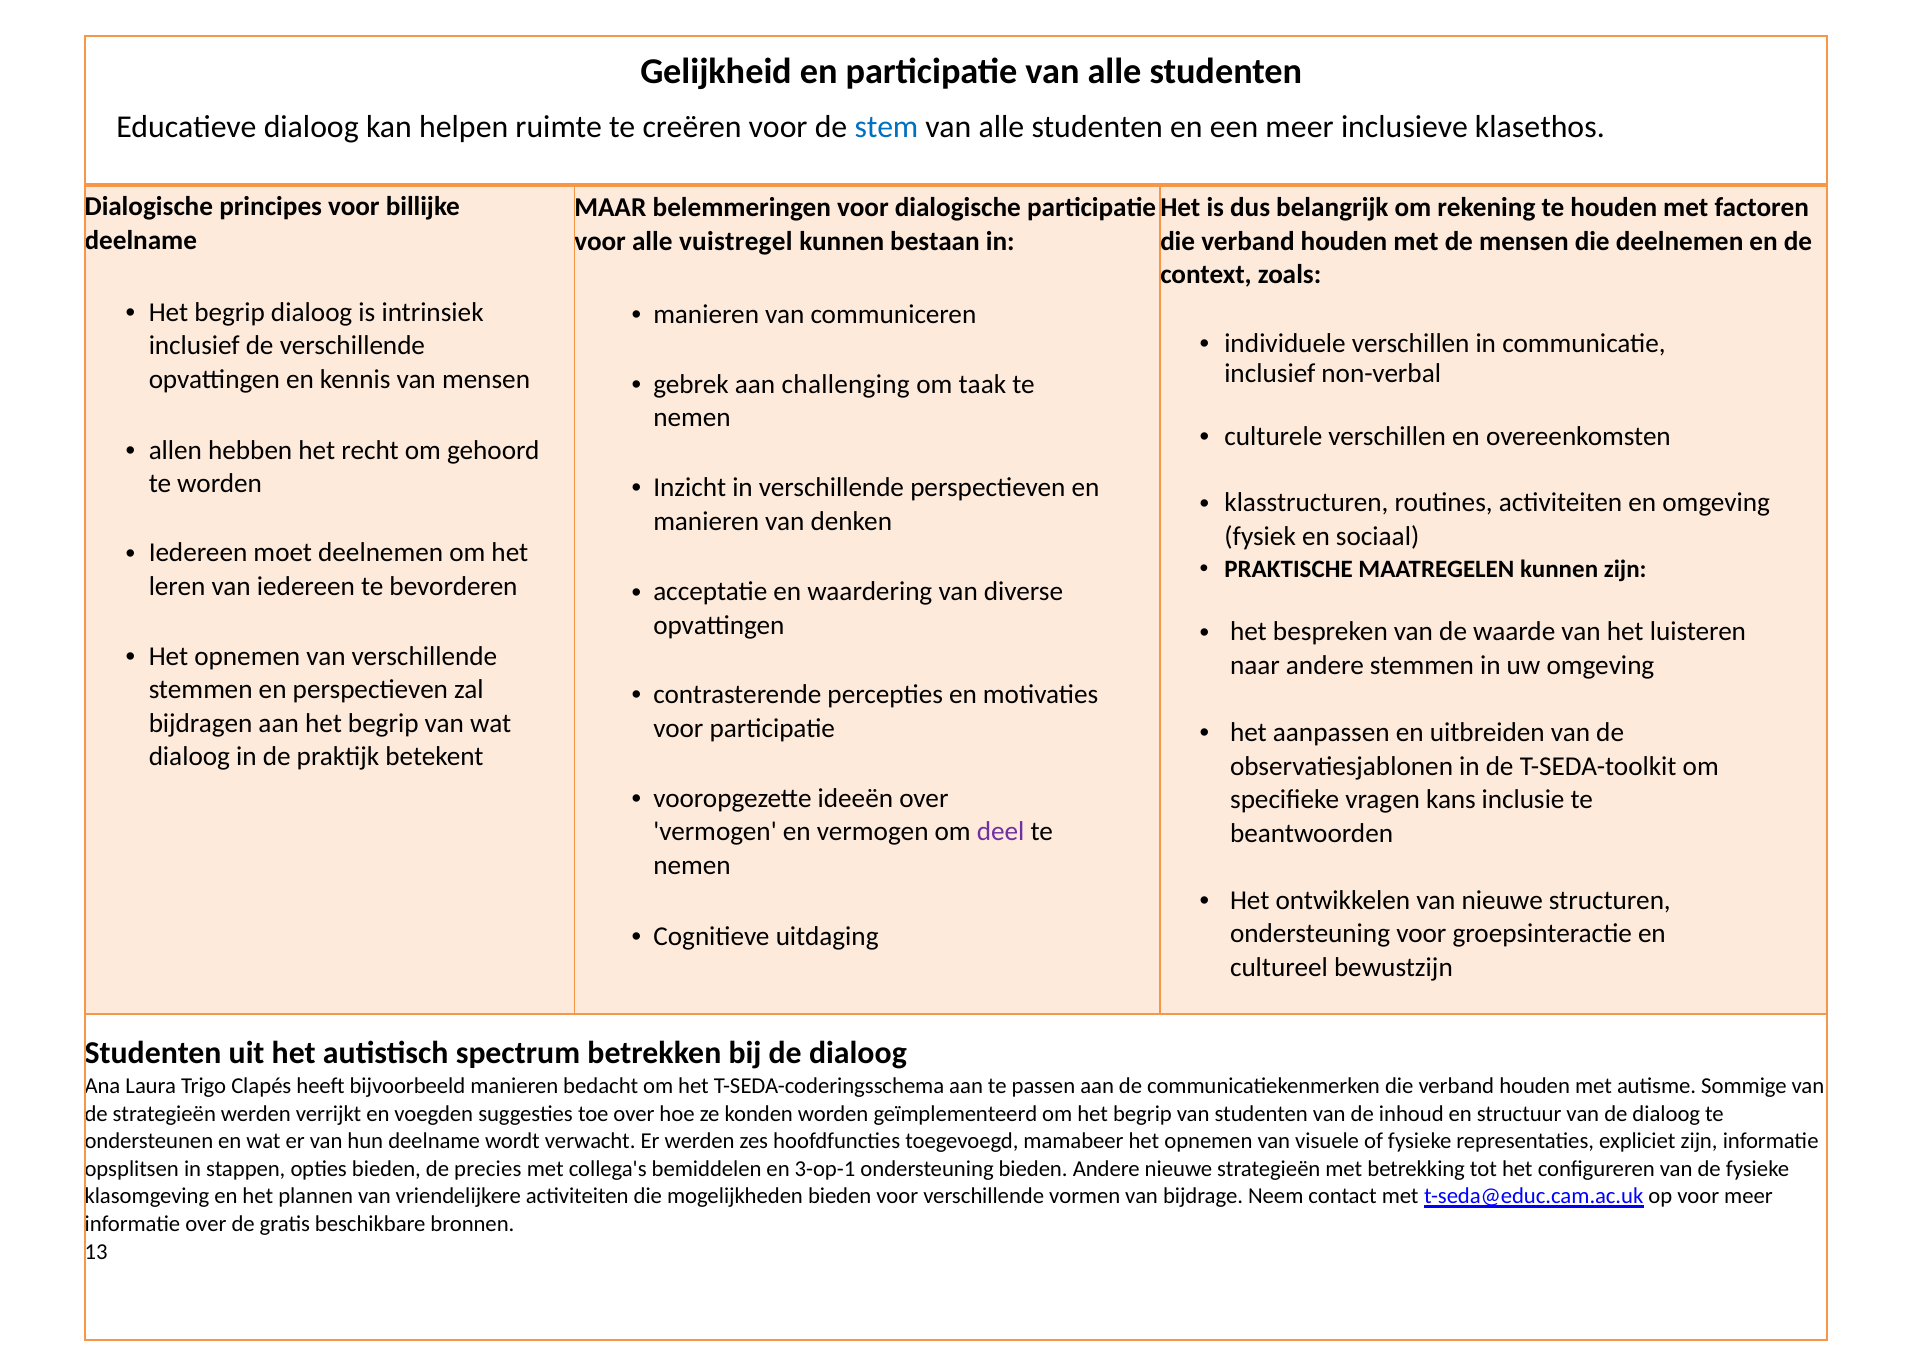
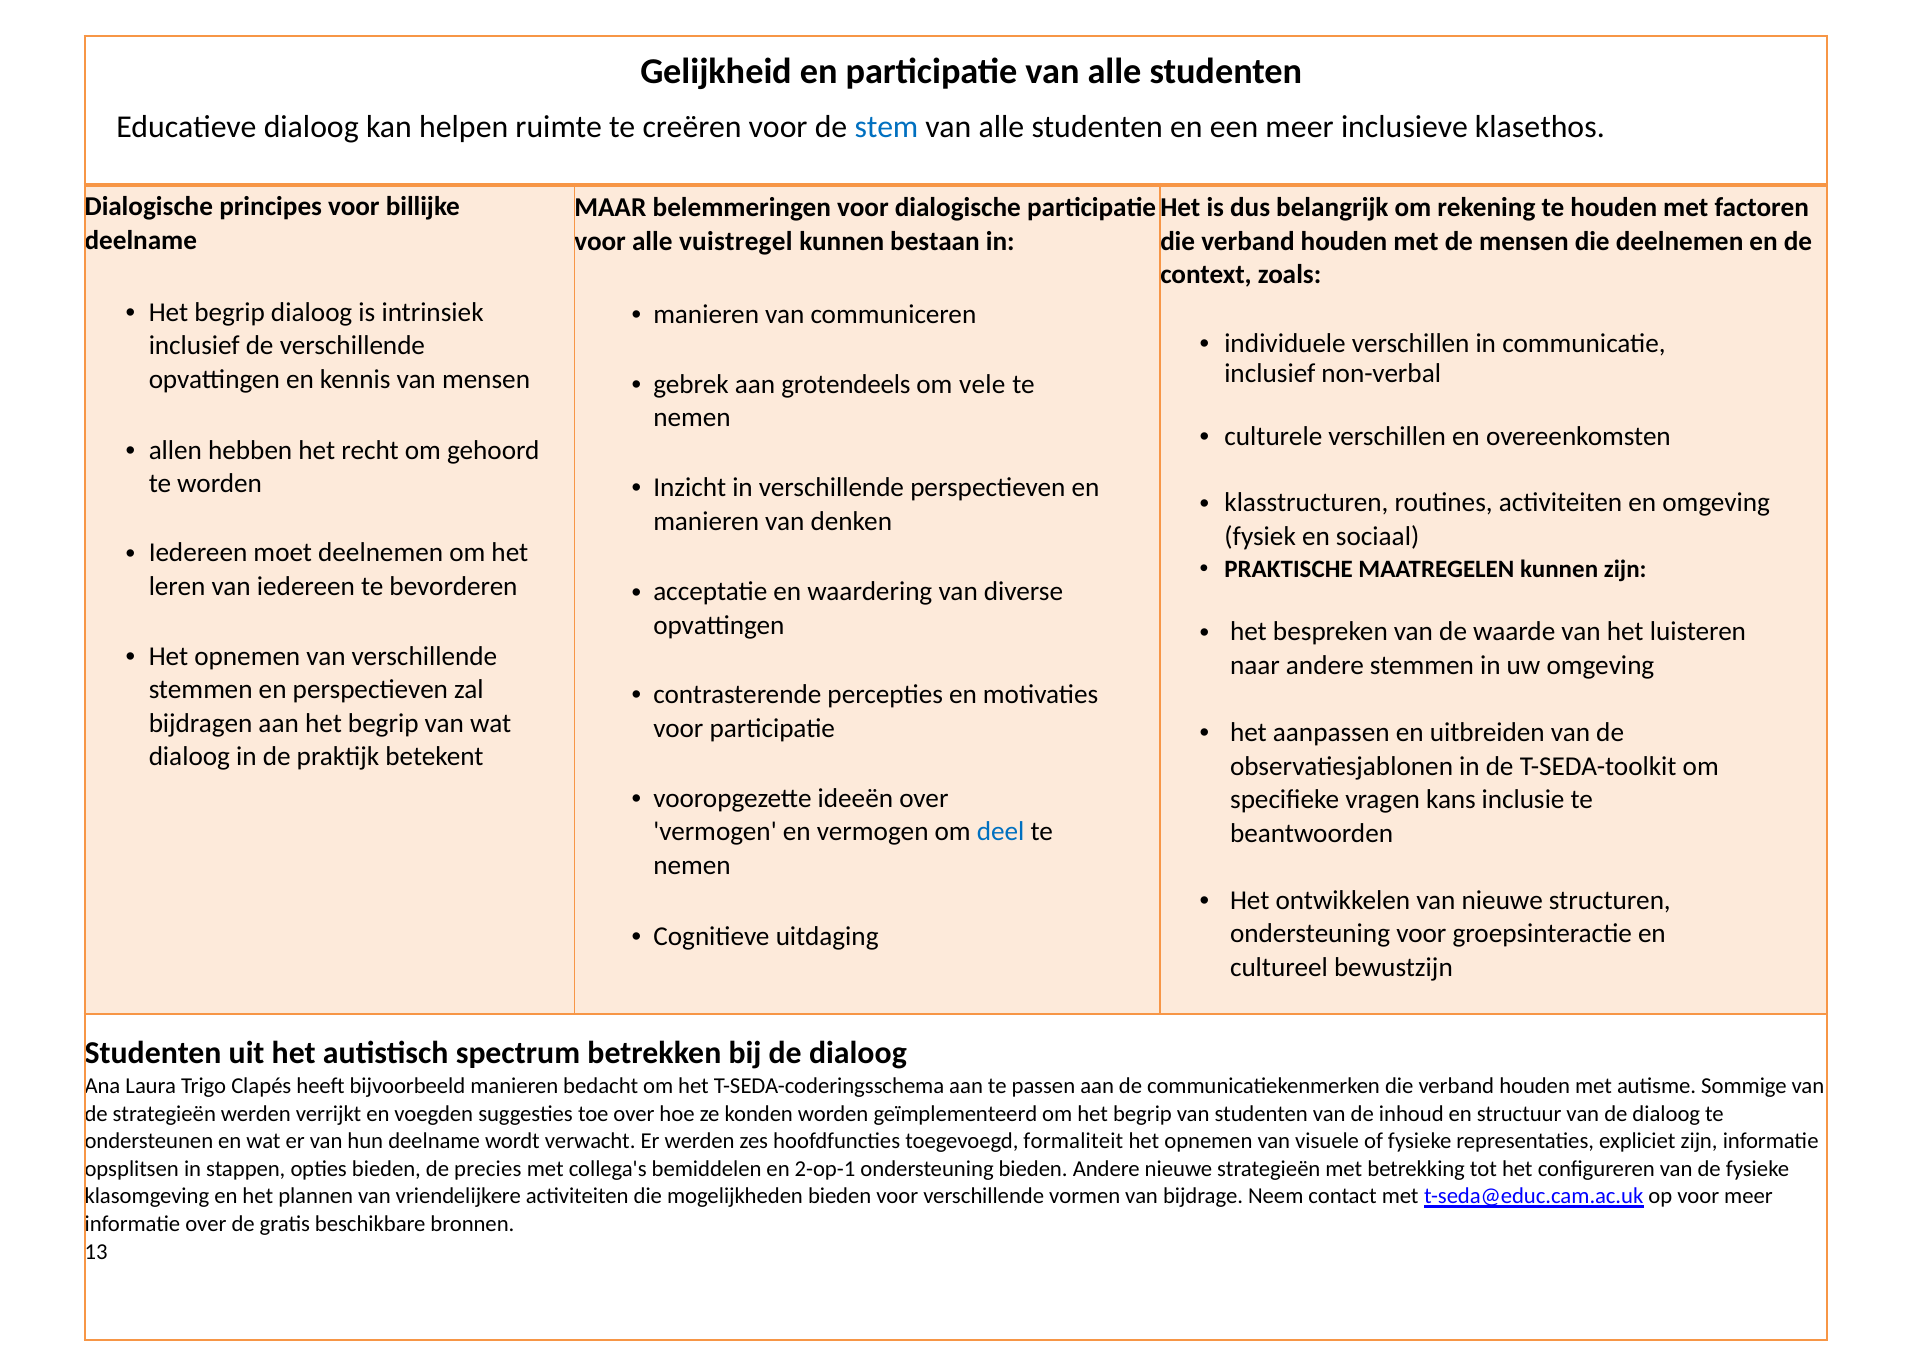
challenging: challenging -> grotendeels
taak: taak -> vele
deel colour: purple -> blue
mamabeer: mamabeer -> formaliteit
3-op-1: 3-op-1 -> 2-op-1
